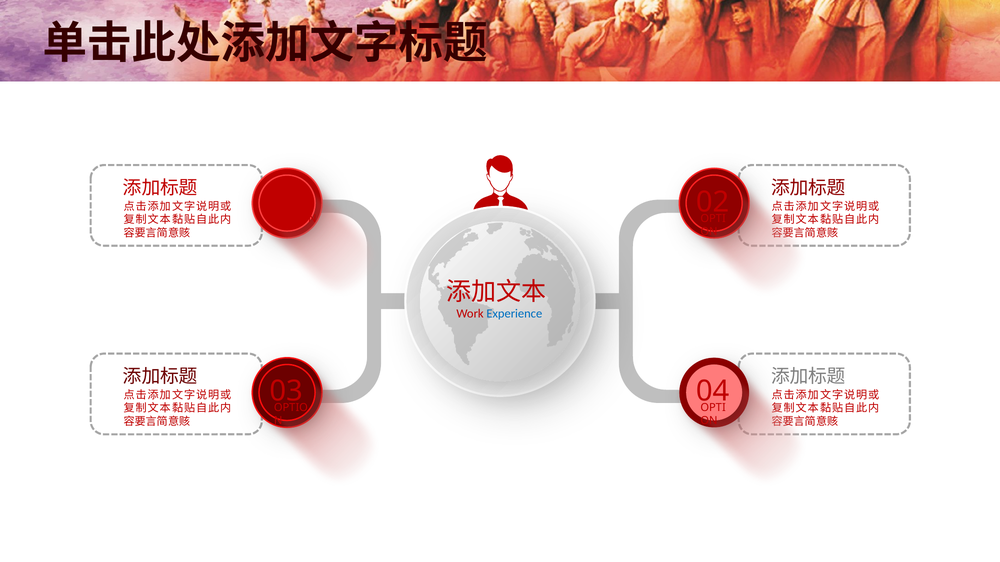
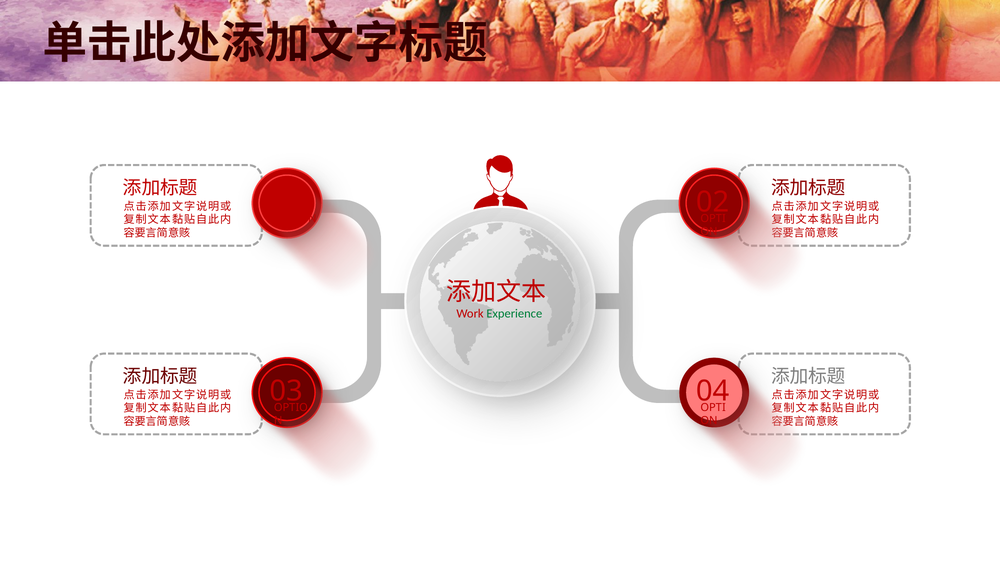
Experience colour: blue -> green
